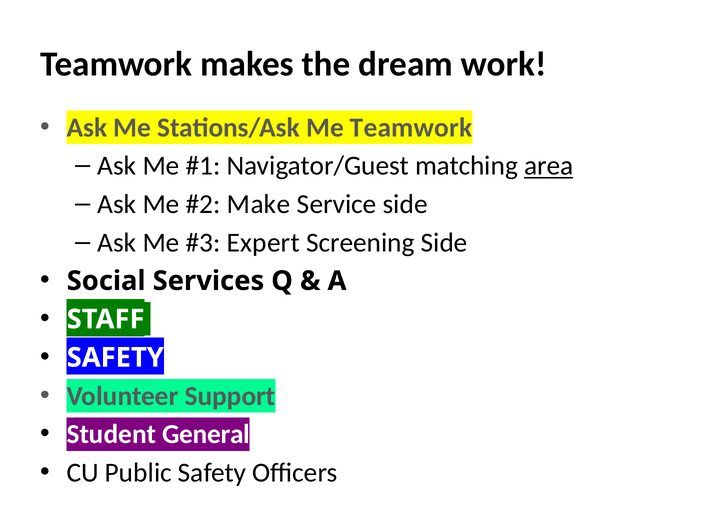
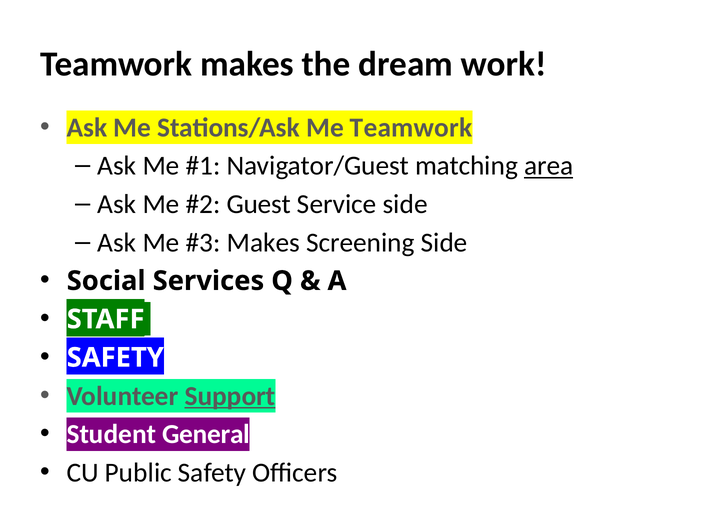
Make: Make -> Guest
Expert at (263, 243): Expert -> Makes
Support underline: none -> present
